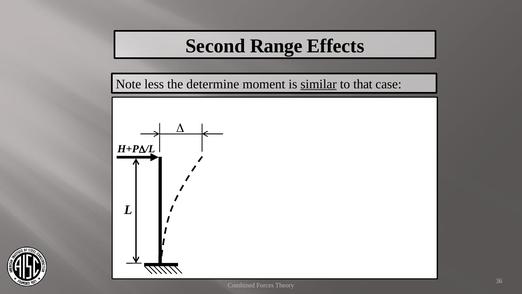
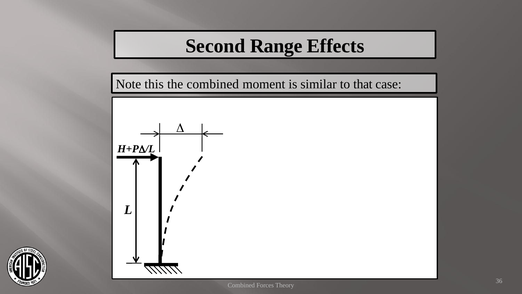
less: less -> this
the determine: determine -> combined
similar underline: present -> none
